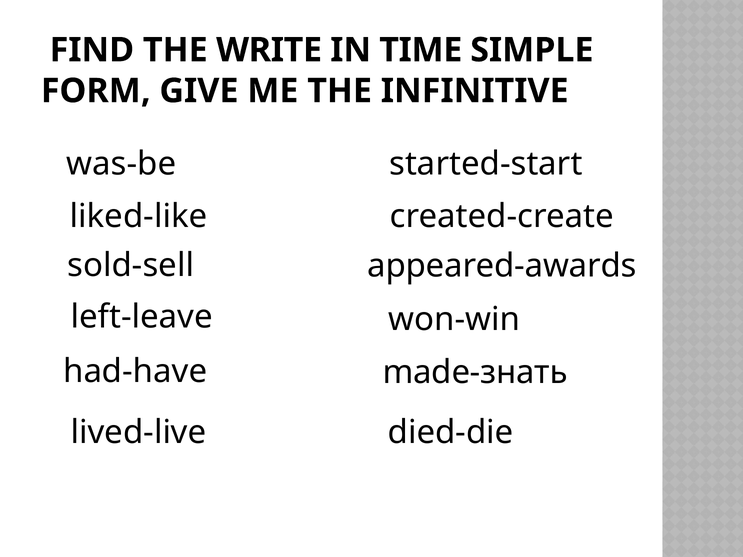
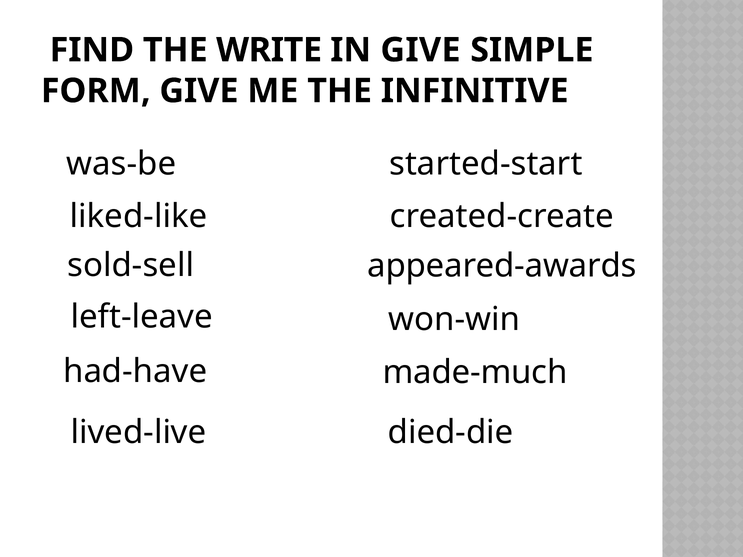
IN TIME: TIME -> GIVE
made-знать: made-знать -> made-much
